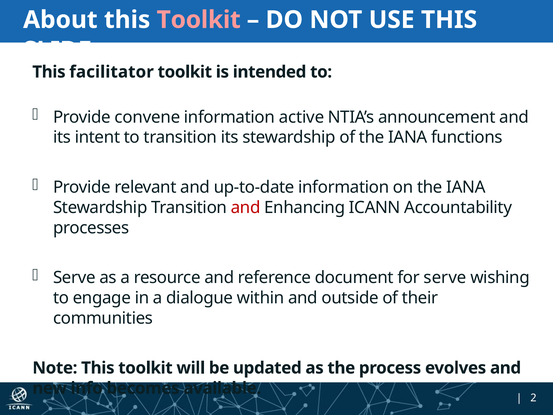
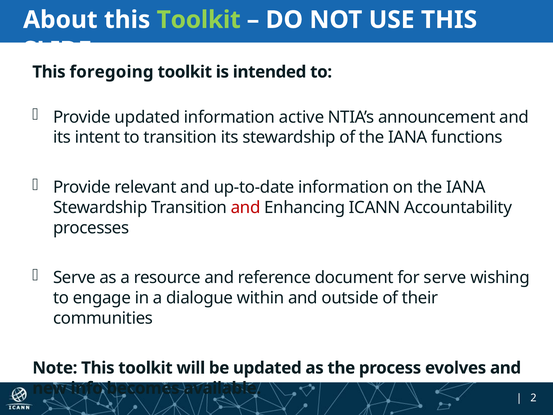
Toolkit at (199, 20) colour: pink -> light green
facilitator: facilitator -> foregoing
Provide convene: convene -> updated
